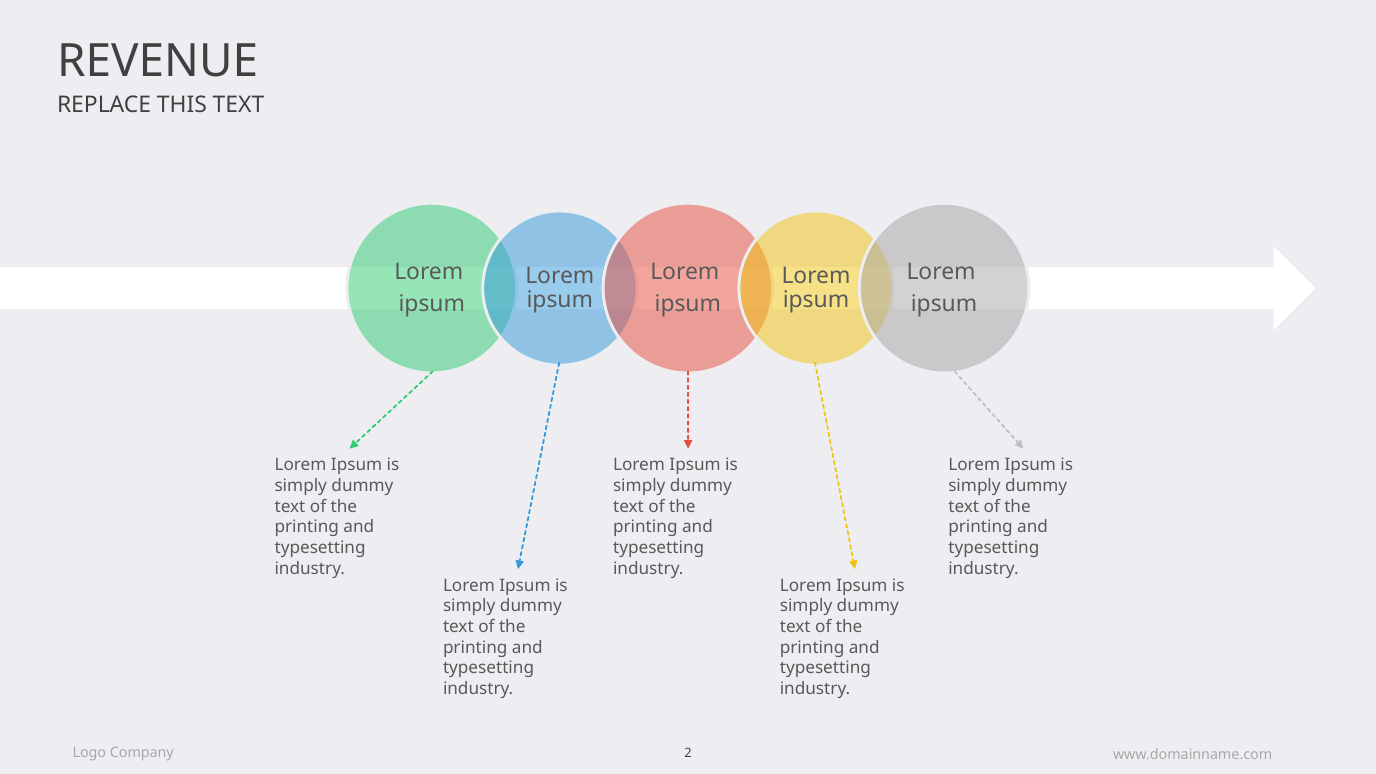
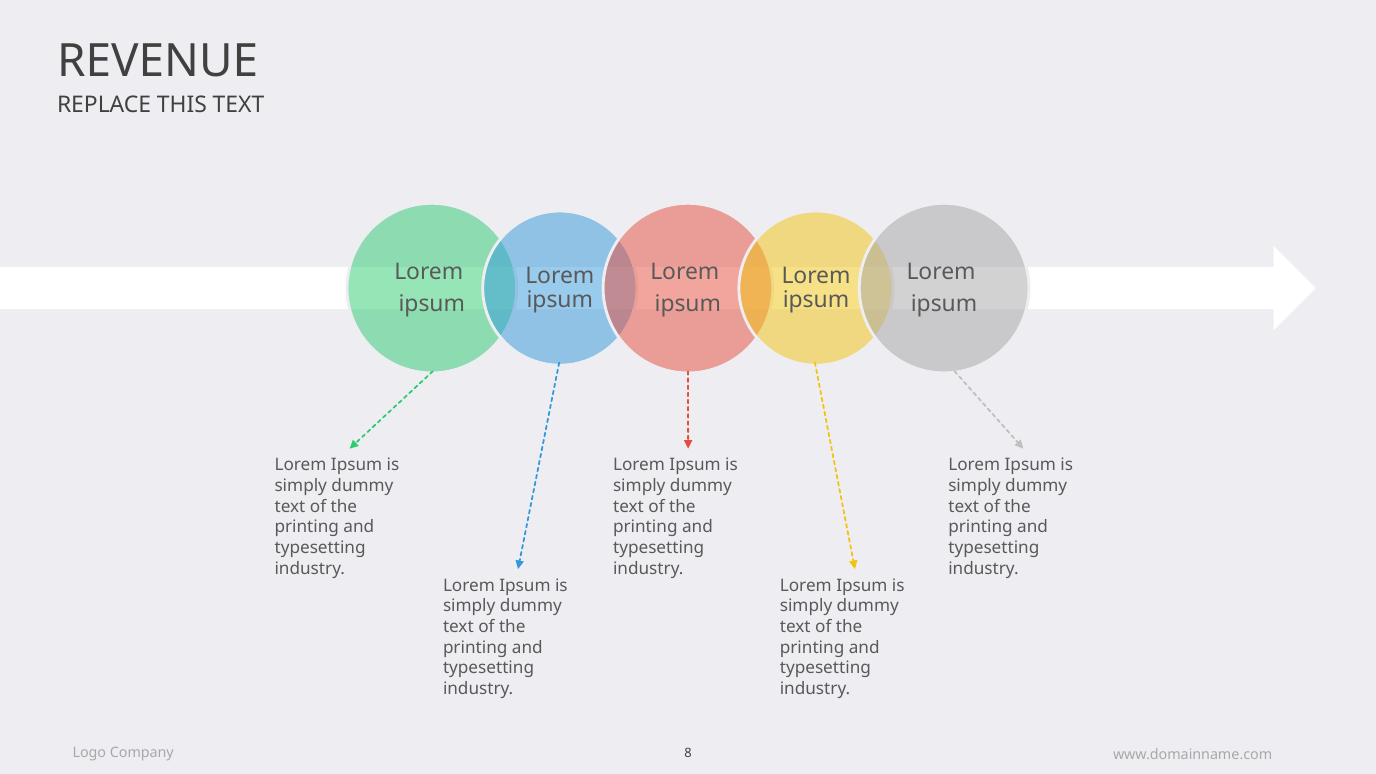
2: 2 -> 8
